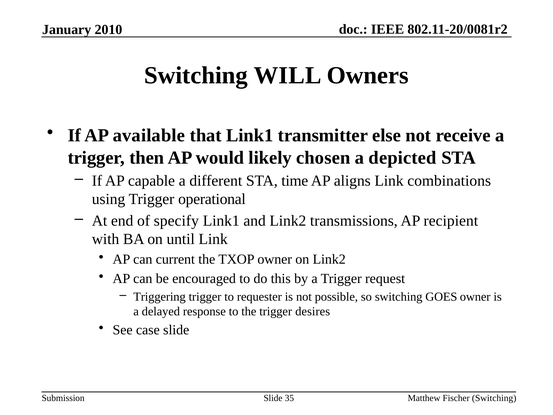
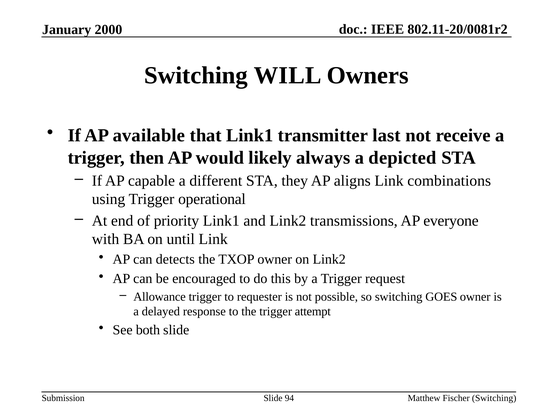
2010: 2010 -> 2000
else: else -> last
chosen: chosen -> always
time: time -> they
specify: specify -> priority
recipient: recipient -> everyone
current: current -> detects
Triggering: Triggering -> Allowance
desires: desires -> attempt
case: case -> both
35: 35 -> 94
